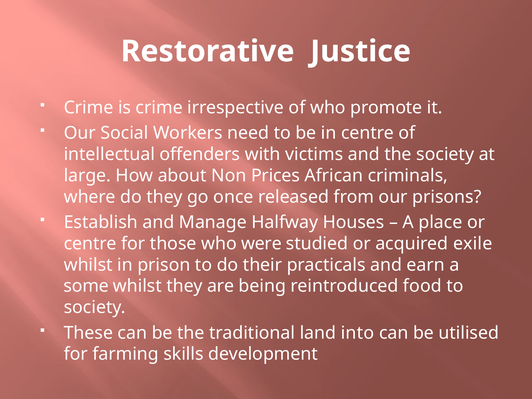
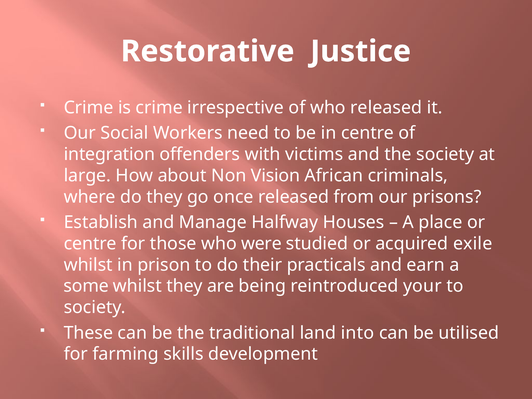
who promote: promote -> released
intellectual: intellectual -> integration
Prices: Prices -> Vision
food: food -> your
